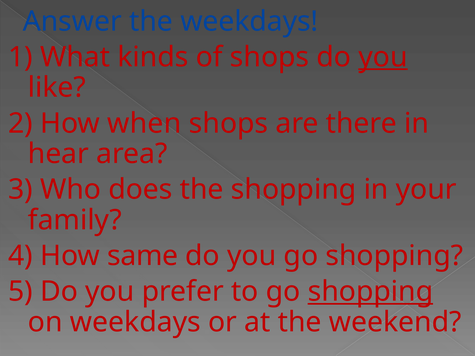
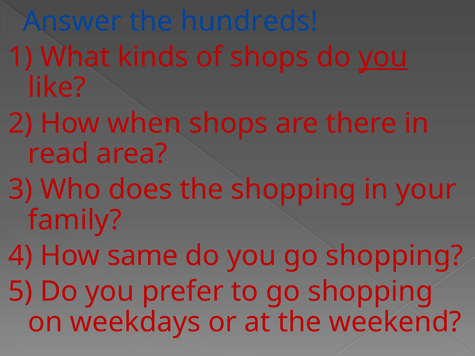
the weekdays: weekdays -> hundreds
hear: hear -> read
shopping at (370, 292) underline: present -> none
